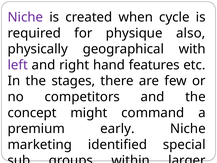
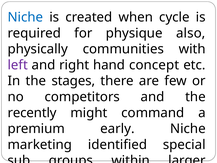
Niche at (25, 17) colour: purple -> blue
geographical: geographical -> communities
features: features -> concept
concept: concept -> recently
